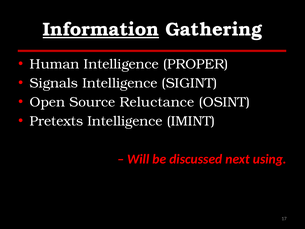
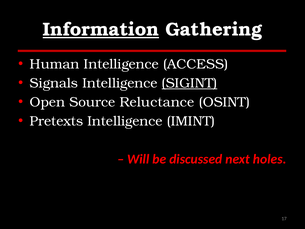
PROPER: PROPER -> ACCESS
SIGINT underline: none -> present
using: using -> holes
